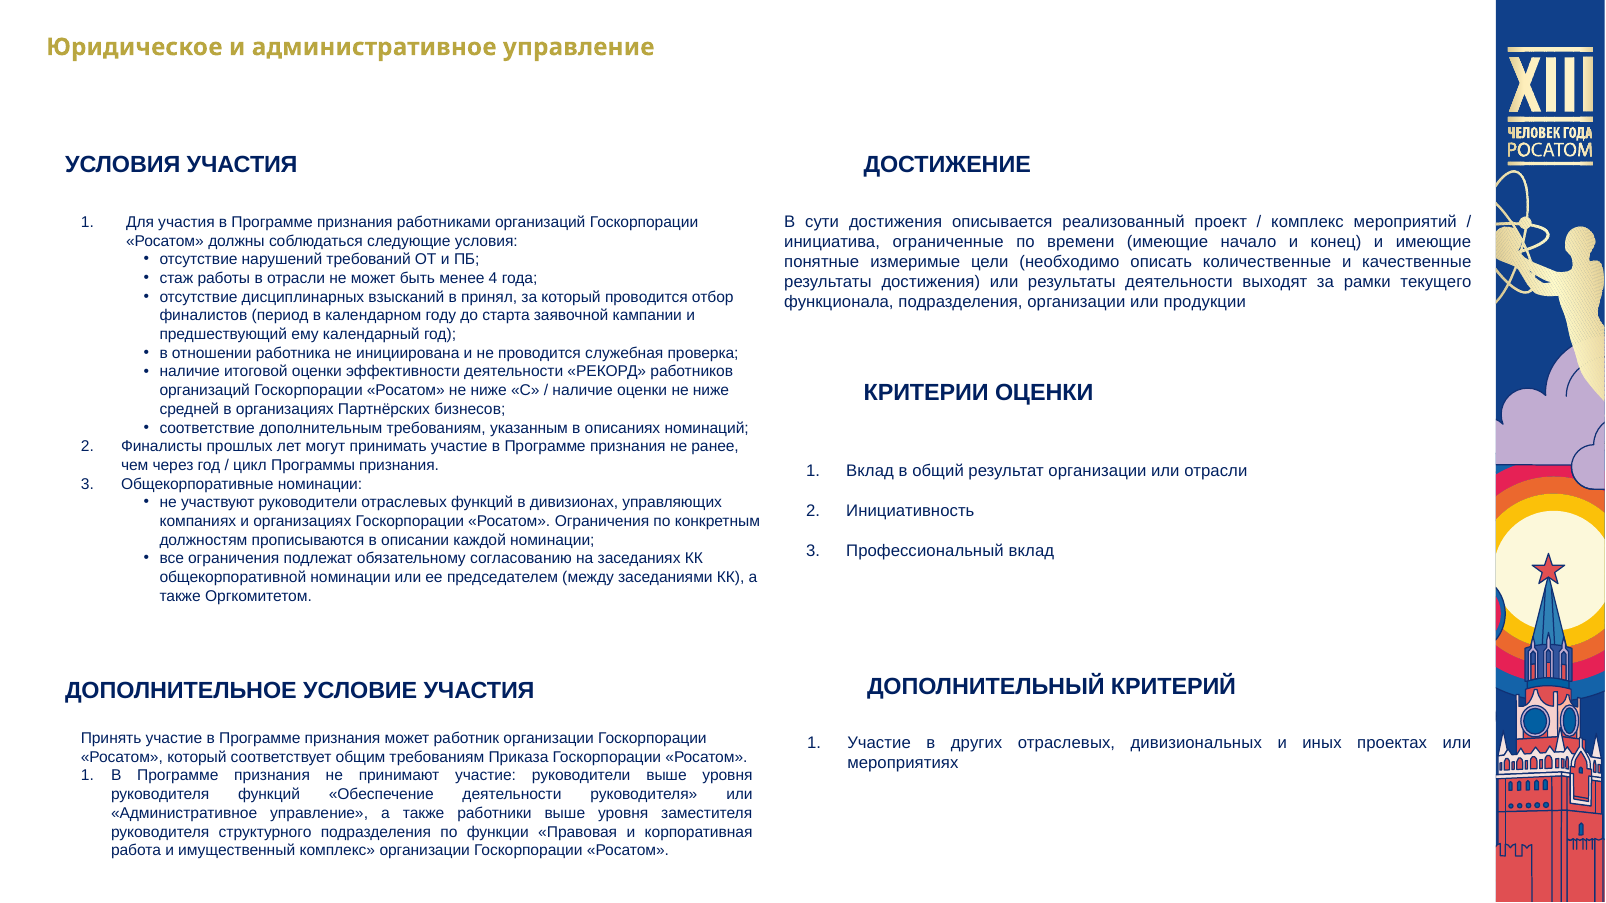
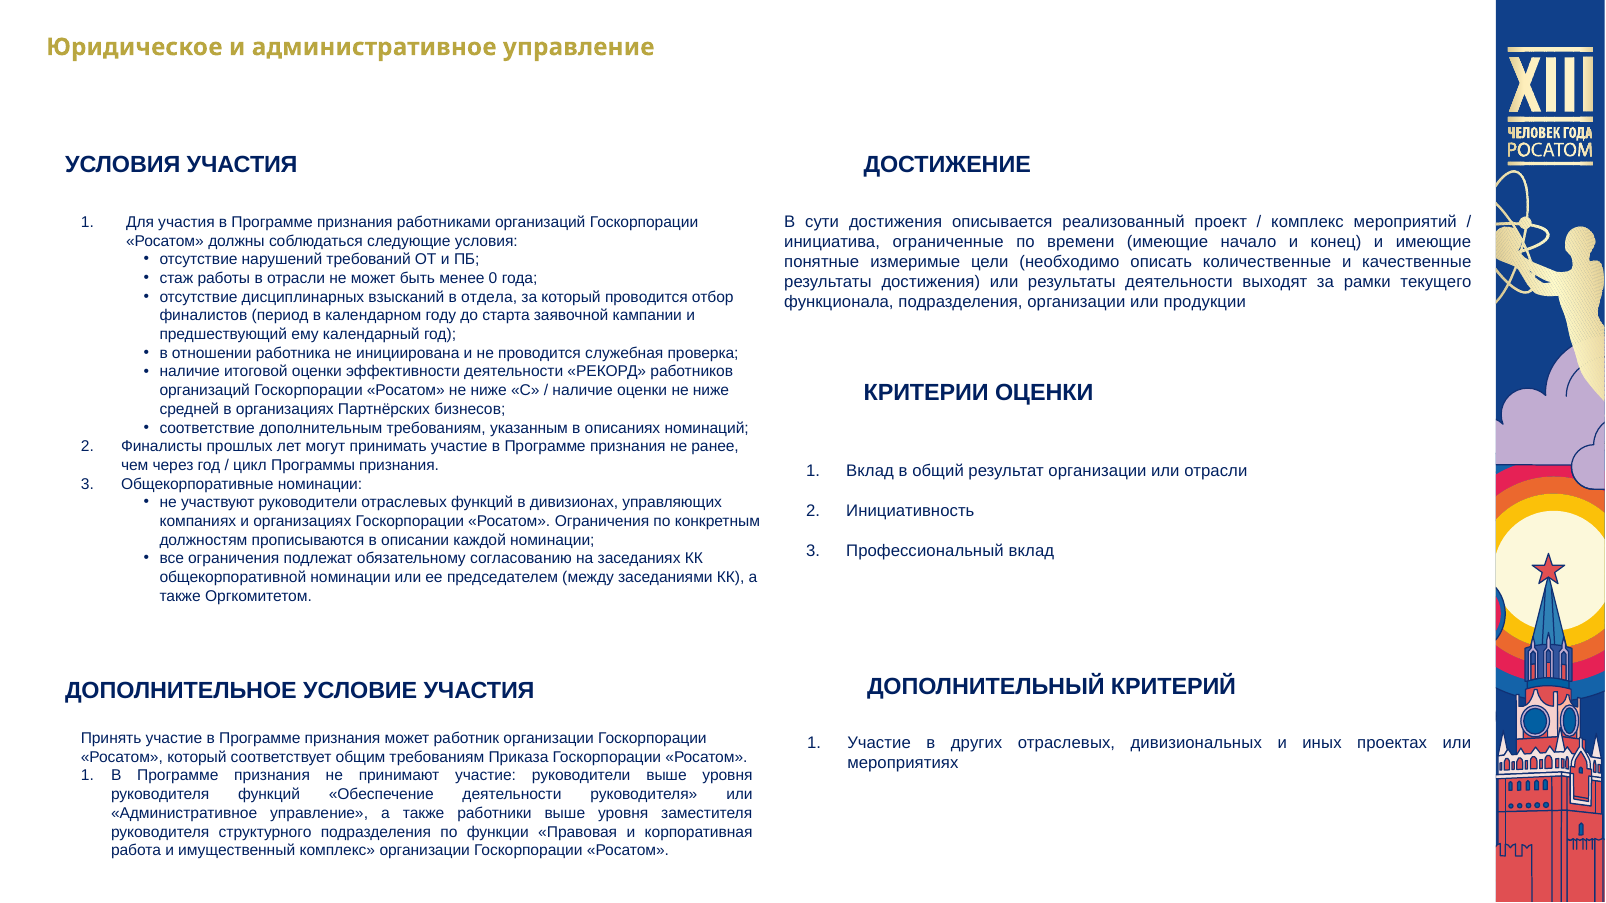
4: 4 -> 0
принял: принял -> отдела
